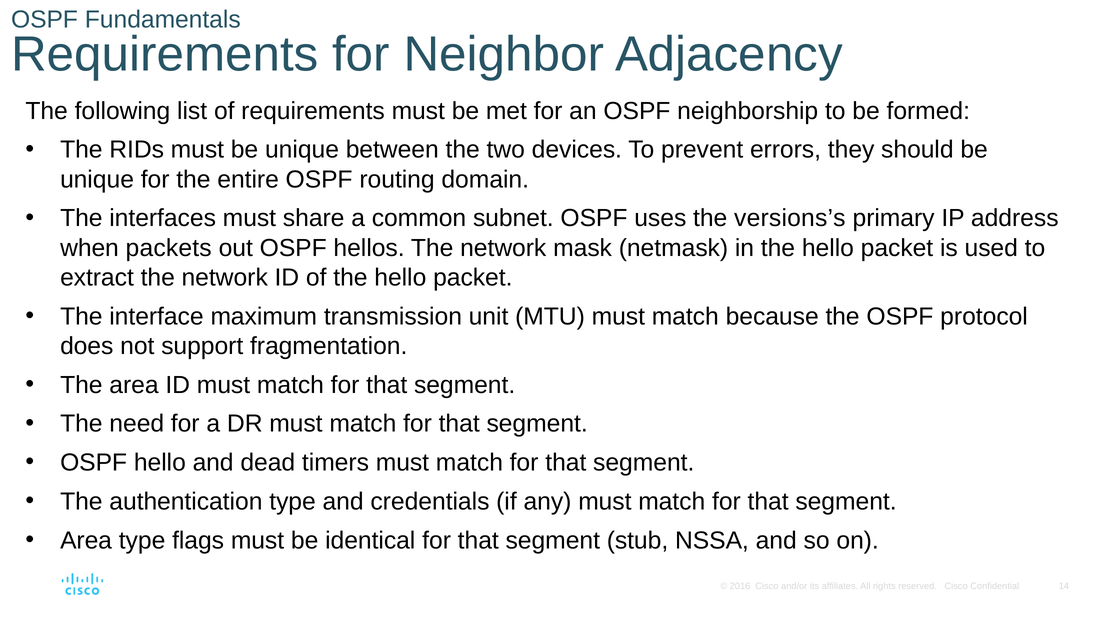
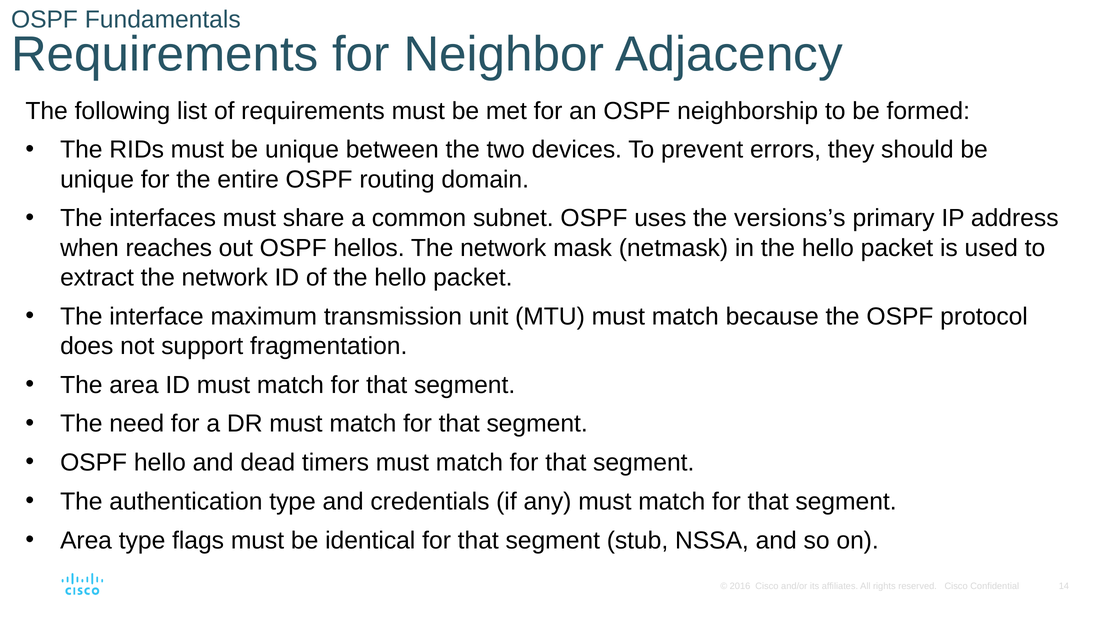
packets: packets -> reaches
